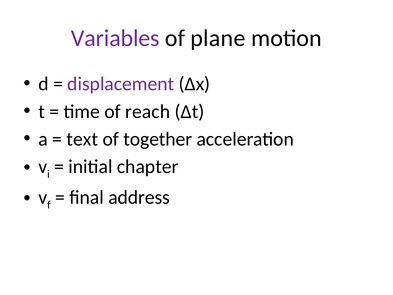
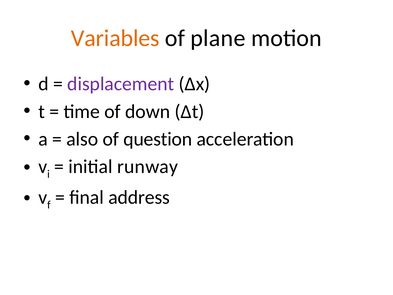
Variables colour: purple -> orange
reach: reach -> down
text: text -> also
together: together -> question
chapter: chapter -> runway
